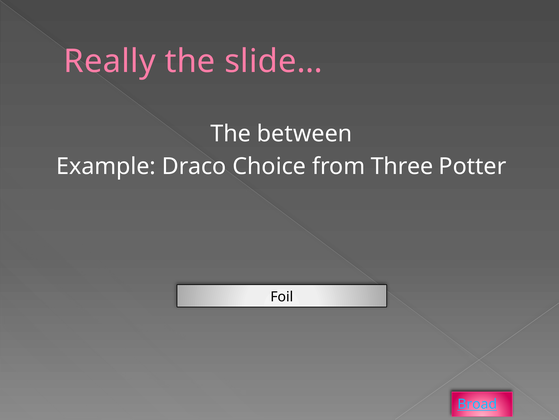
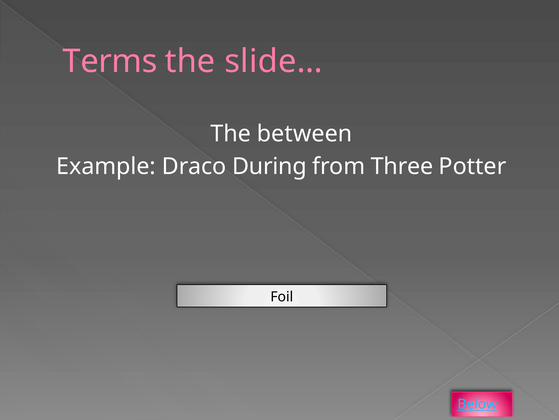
Really: Really -> Terms
Choice: Choice -> During
Broad: Broad -> Below
